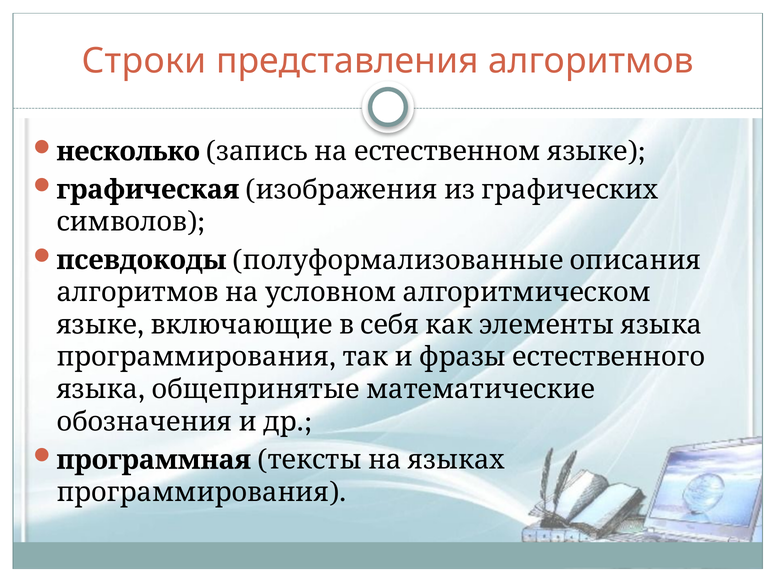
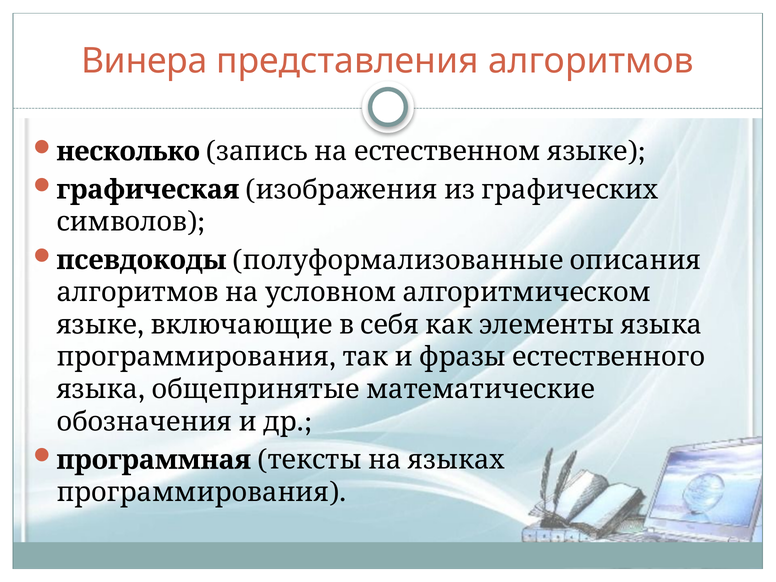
Строки: Строки -> Винера
